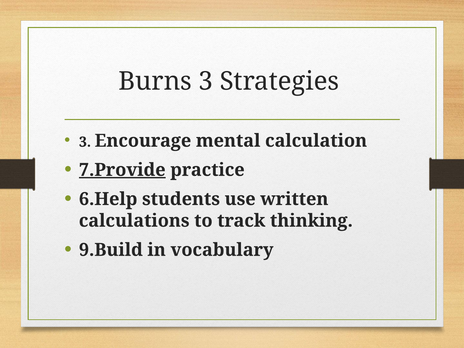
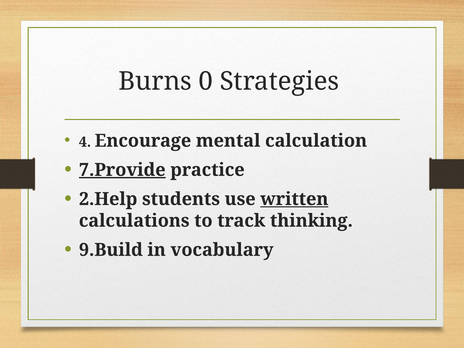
Burns 3: 3 -> 0
3 at (85, 142): 3 -> 4
6.Help: 6.Help -> 2.Help
written underline: none -> present
